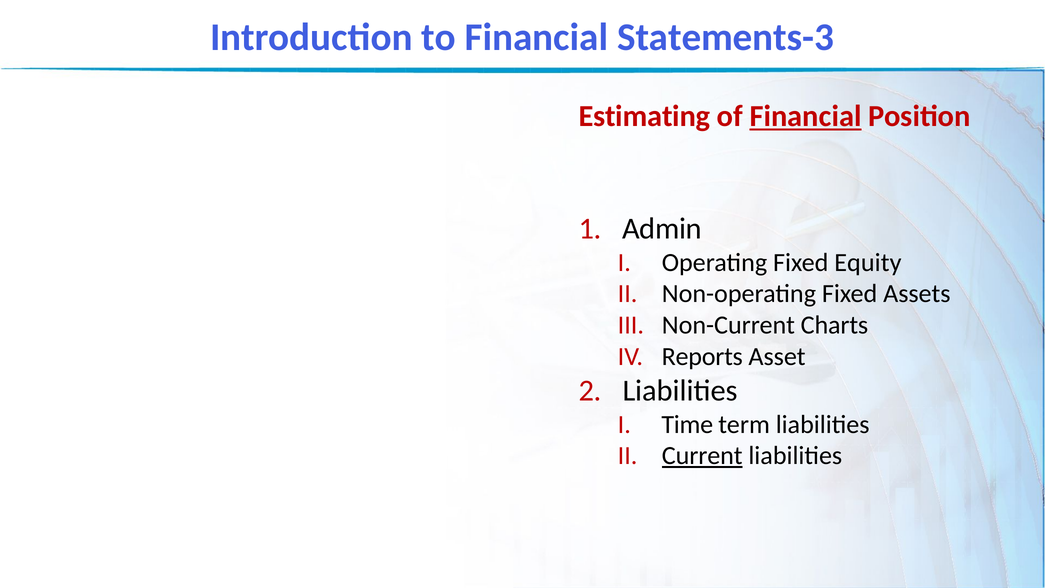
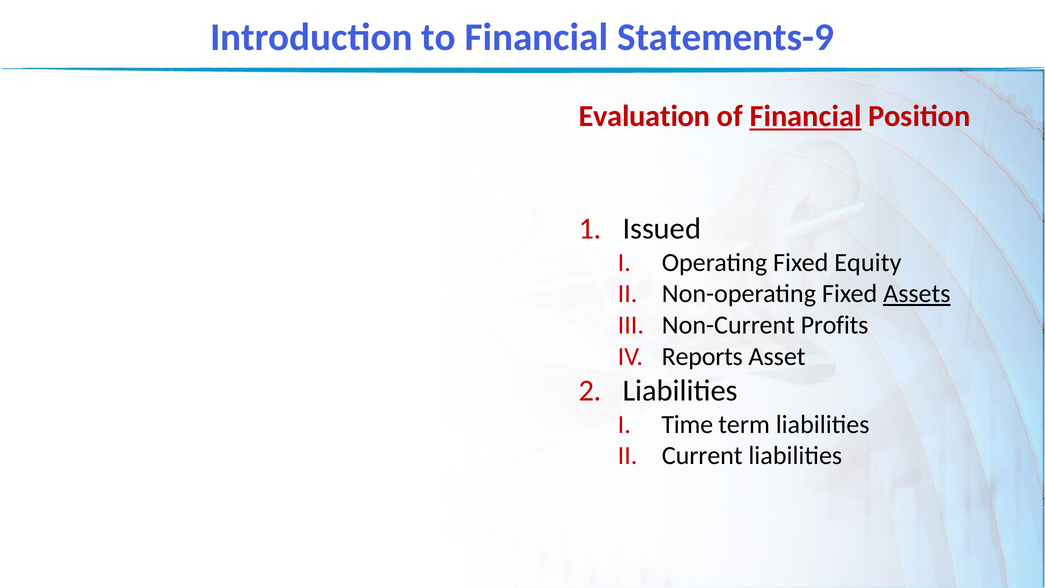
Statements-3: Statements-3 -> Statements-9
Estimating: Estimating -> Evaluation
Admin: Admin -> Issued
Assets underline: none -> present
Charts: Charts -> Profits
Current underline: present -> none
